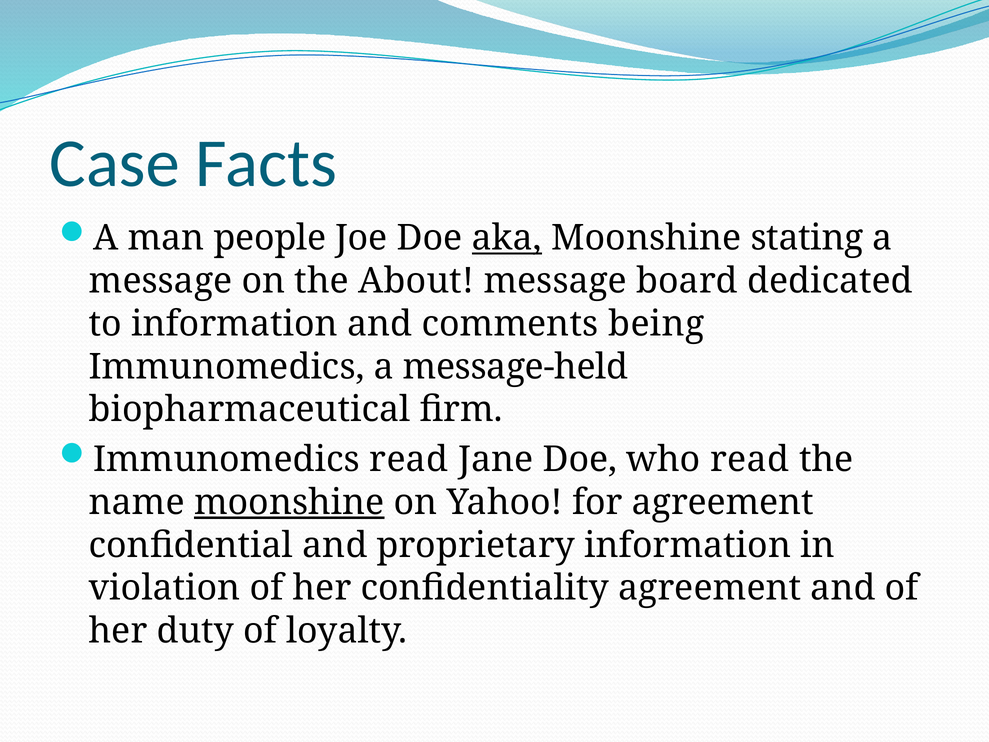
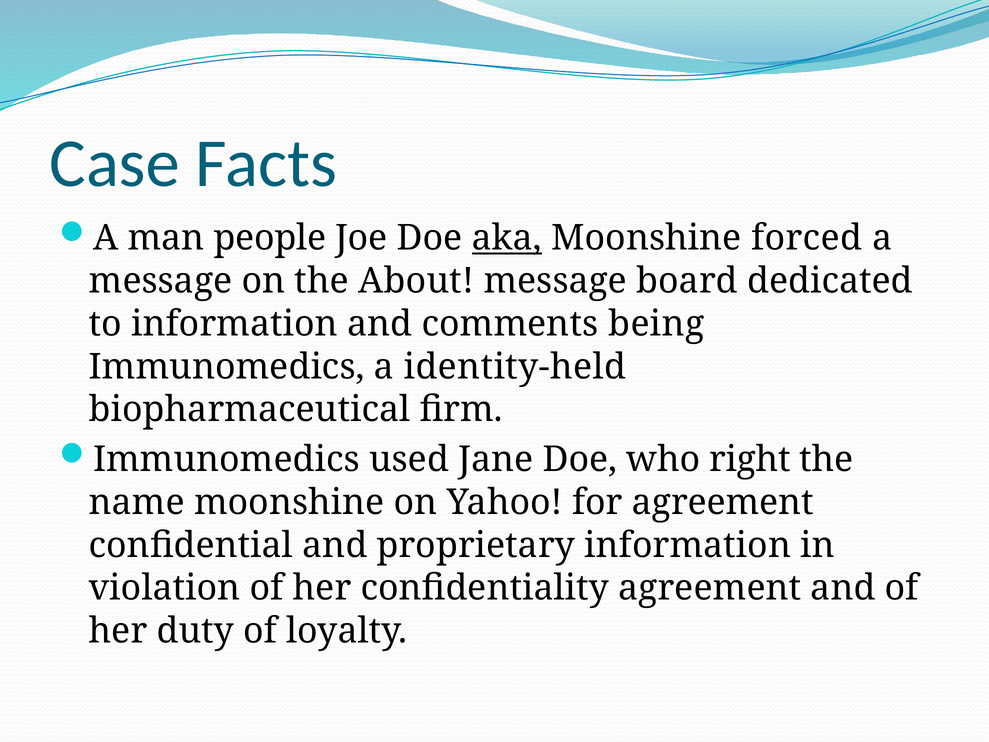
stating: stating -> forced
message-held: message-held -> identity-held
Immunomedics read: read -> used
who read: read -> right
moonshine at (289, 502) underline: present -> none
